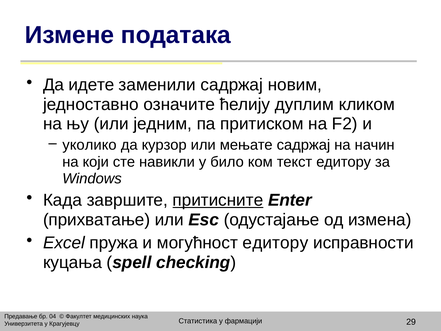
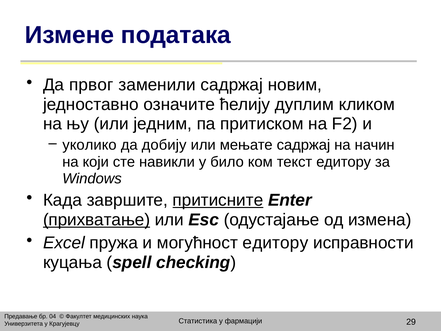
идете: идете -> првог
курзор: курзор -> добију
прихватање underline: none -> present
